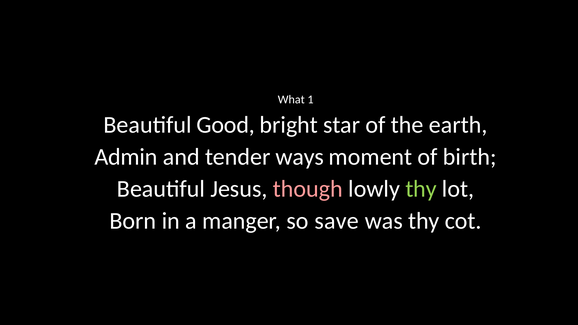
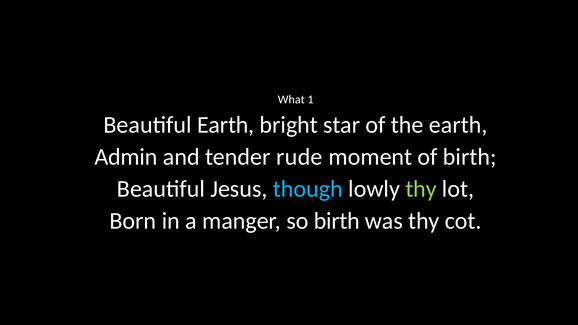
Beautiful Good: Good -> Earth
ways: ways -> rude
though colour: pink -> light blue
so save: save -> birth
